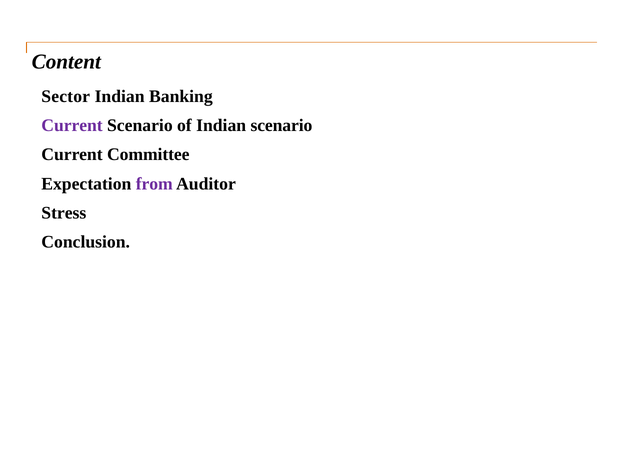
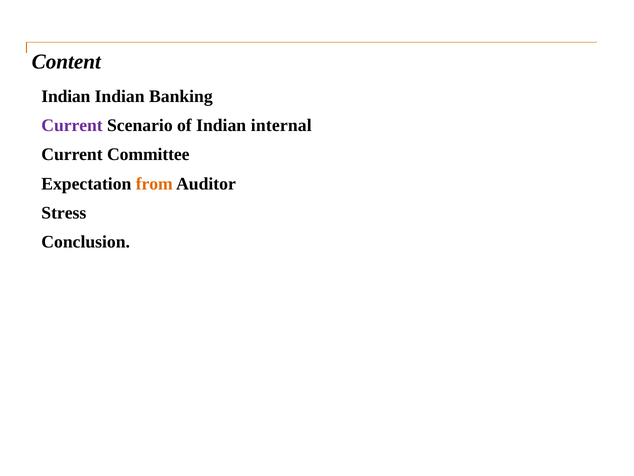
Sector at (66, 96): Sector -> Indian
Indian scenario: scenario -> internal
from colour: purple -> orange
